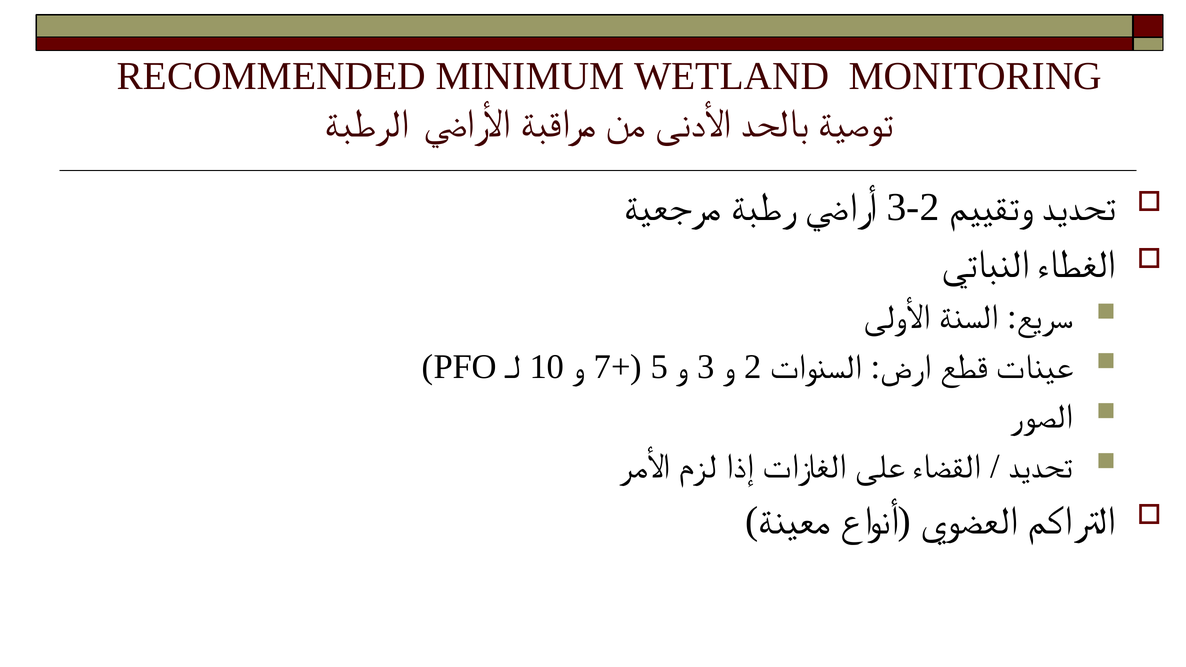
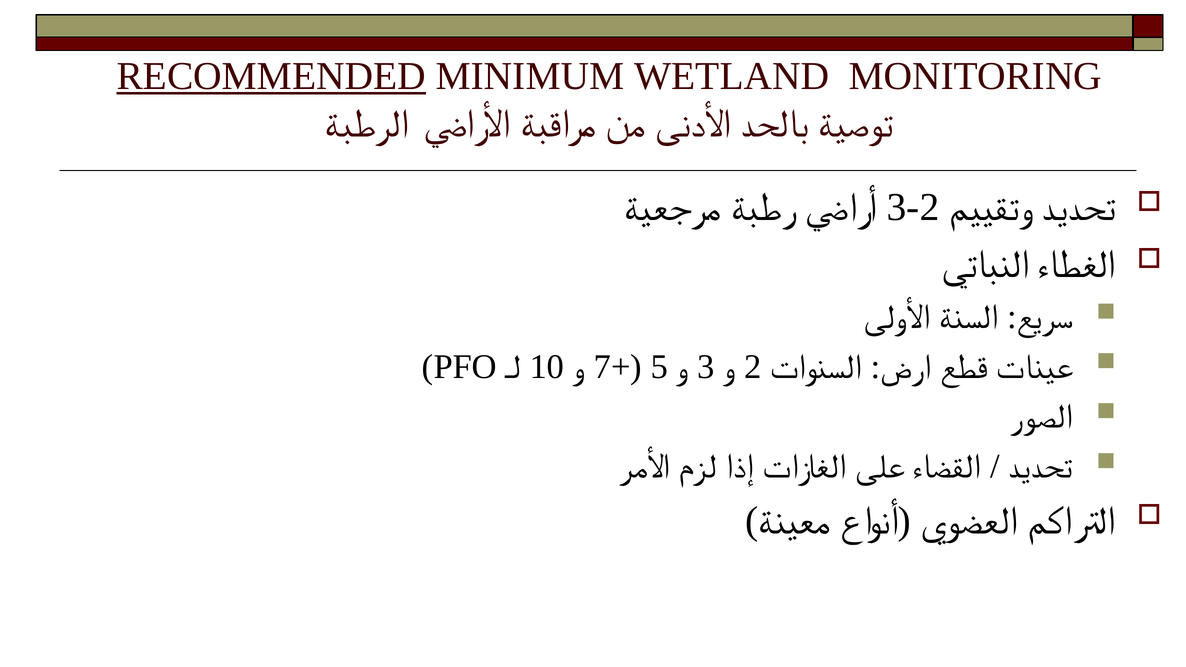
RECOMMENDED underline: none -> present
